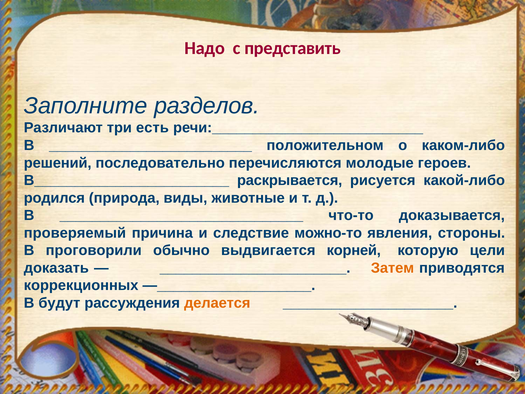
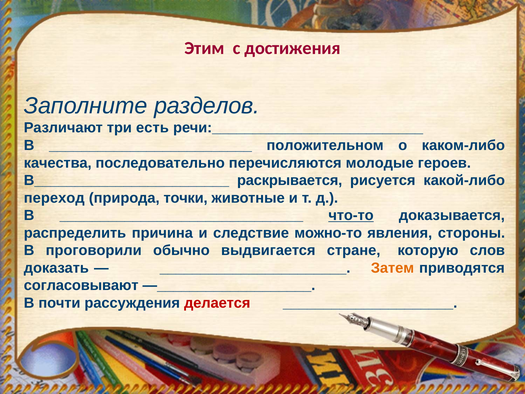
Надо: Надо -> Этим
представить: представить -> достижения
решений: решений -> качества
родился: родился -> переход
виды: виды -> точки
что-то underline: none -> present
проверяемый: проверяемый -> распределить
корней: корней -> стране
цели: цели -> слов
коррекционных: коррекционных -> согласовывают
будут: будут -> почти
делается colour: orange -> red
